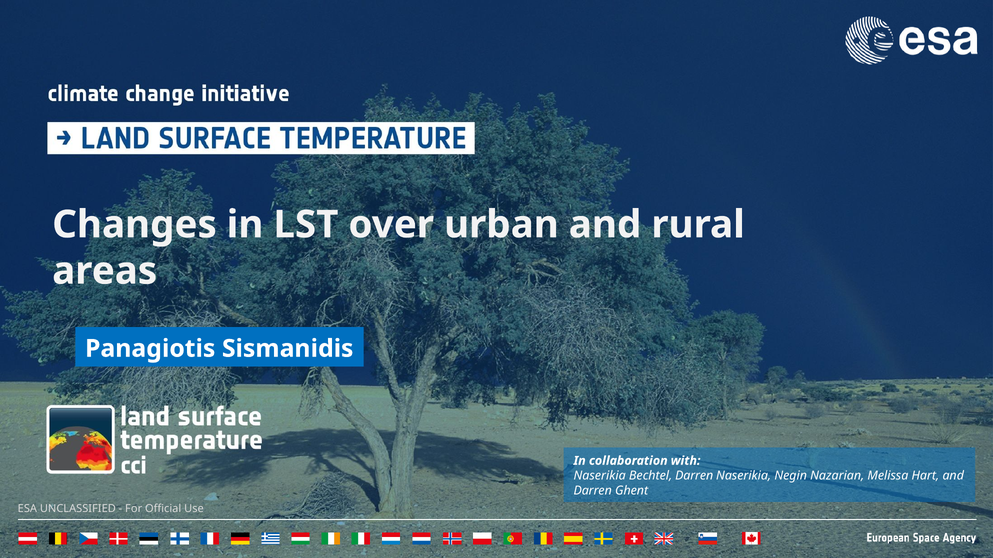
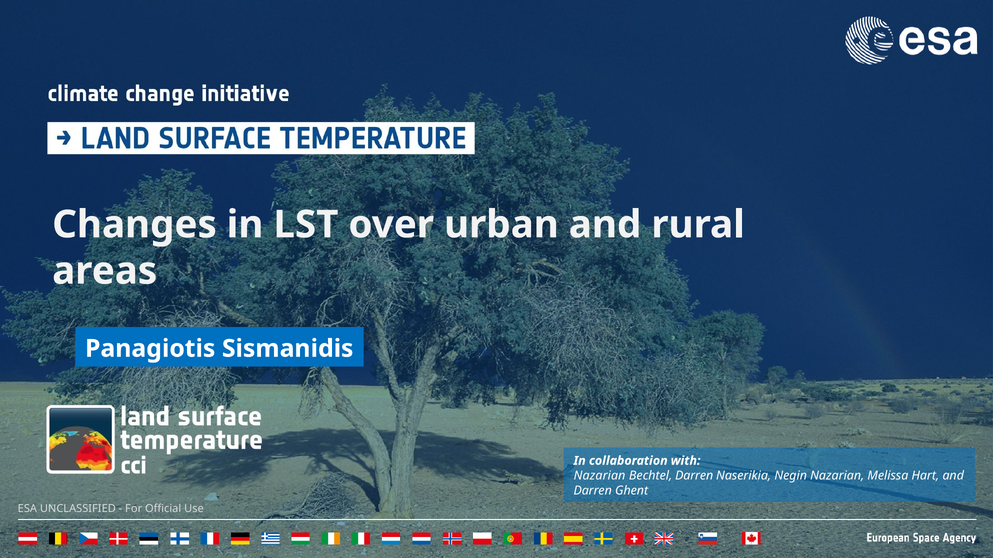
Naserikia at (600, 476): Naserikia -> Nazarian
